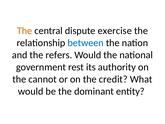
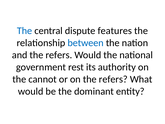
The at (24, 31) colour: orange -> blue
exercise: exercise -> features
on the credit: credit -> refers
